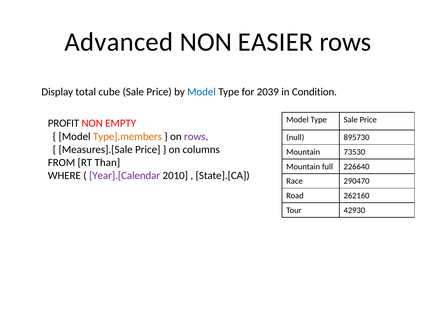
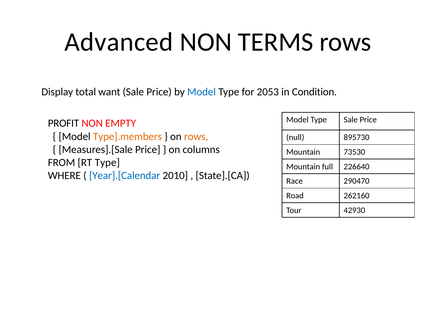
EASIER: EASIER -> TERMS
cube: cube -> want
2039: 2039 -> 2053
rows at (196, 136) colour: purple -> orange
RT Than: Than -> Type
Year].[Calendar colour: purple -> blue
